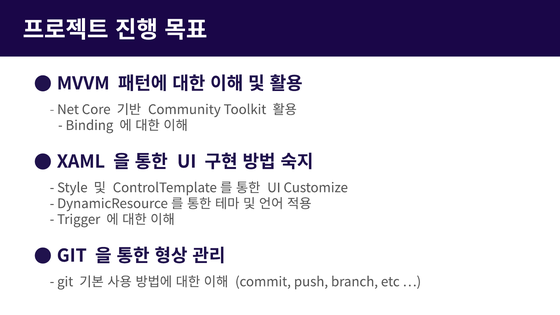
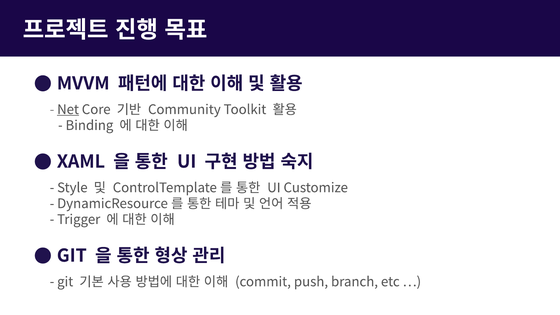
Net underline: none -> present
